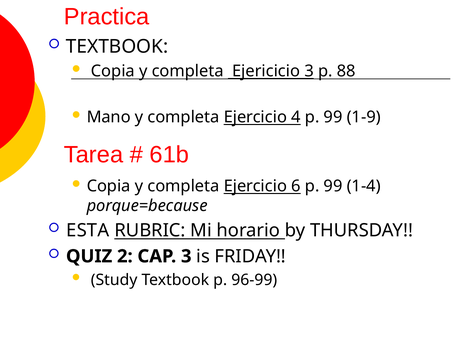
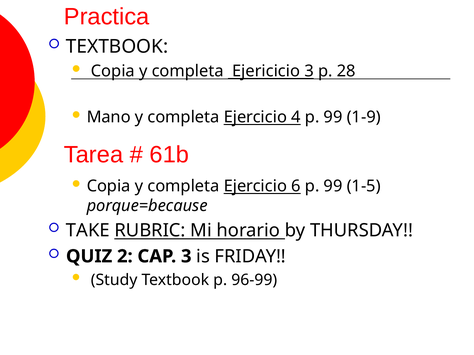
88: 88 -> 28
1-4: 1-4 -> 1-5
ESTA: ESTA -> TAKE
